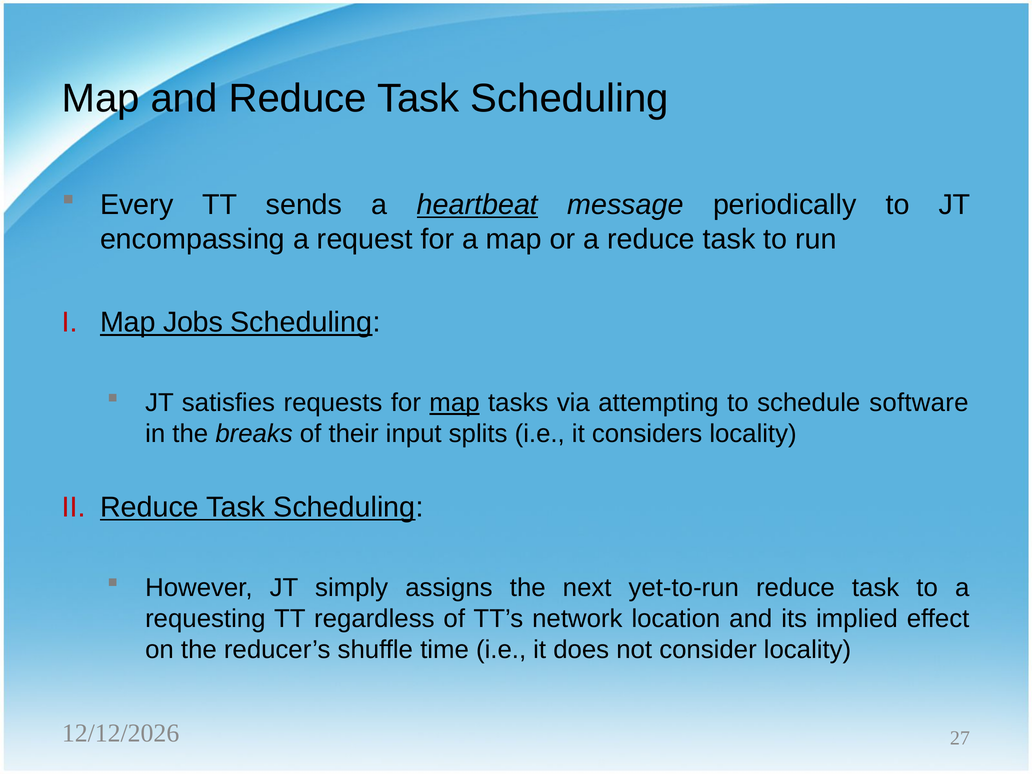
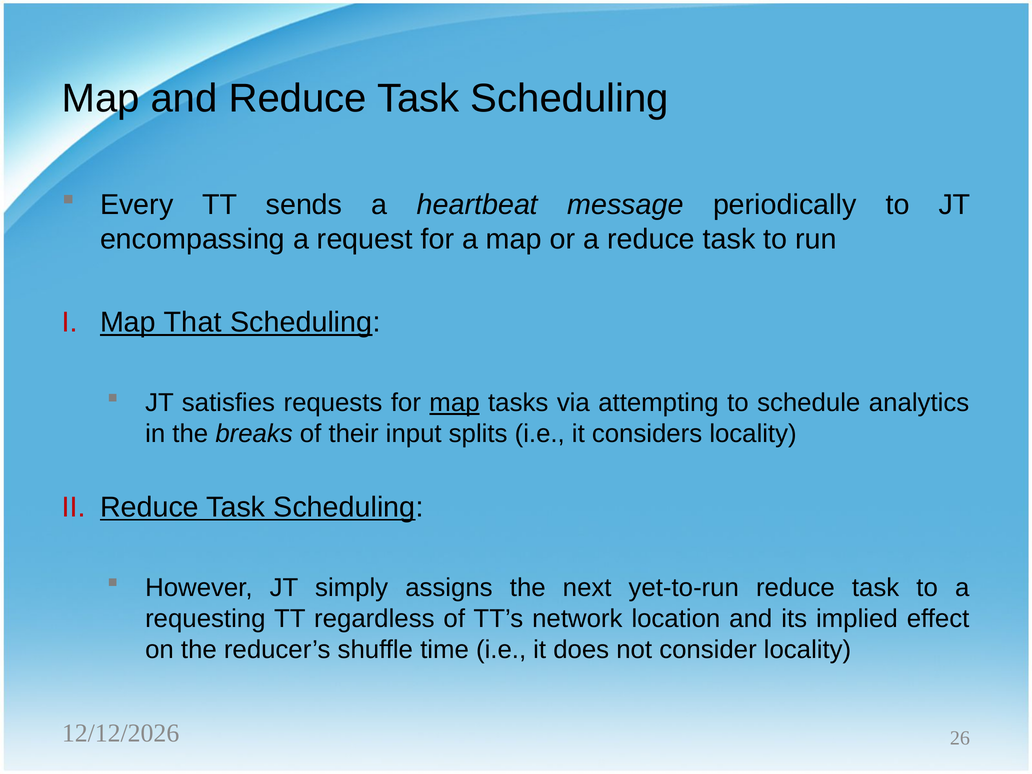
heartbeat underline: present -> none
Jobs: Jobs -> That
software: software -> analytics
27: 27 -> 26
